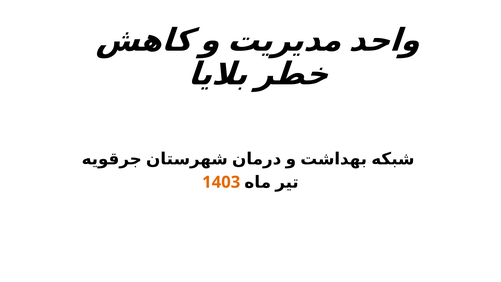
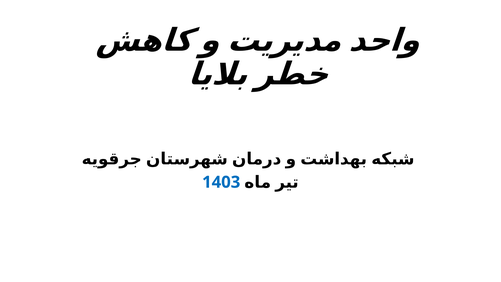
1403 colour: orange -> blue
